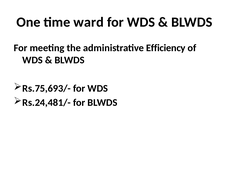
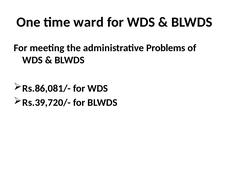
Efficiency: Efficiency -> Problems
Rs.75,693/-: Rs.75,693/- -> Rs.86,081/-
Rs.24,481/-: Rs.24,481/- -> Rs.39,720/-
